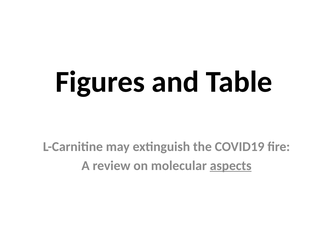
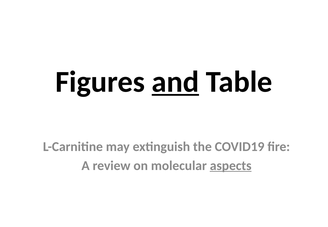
and underline: none -> present
